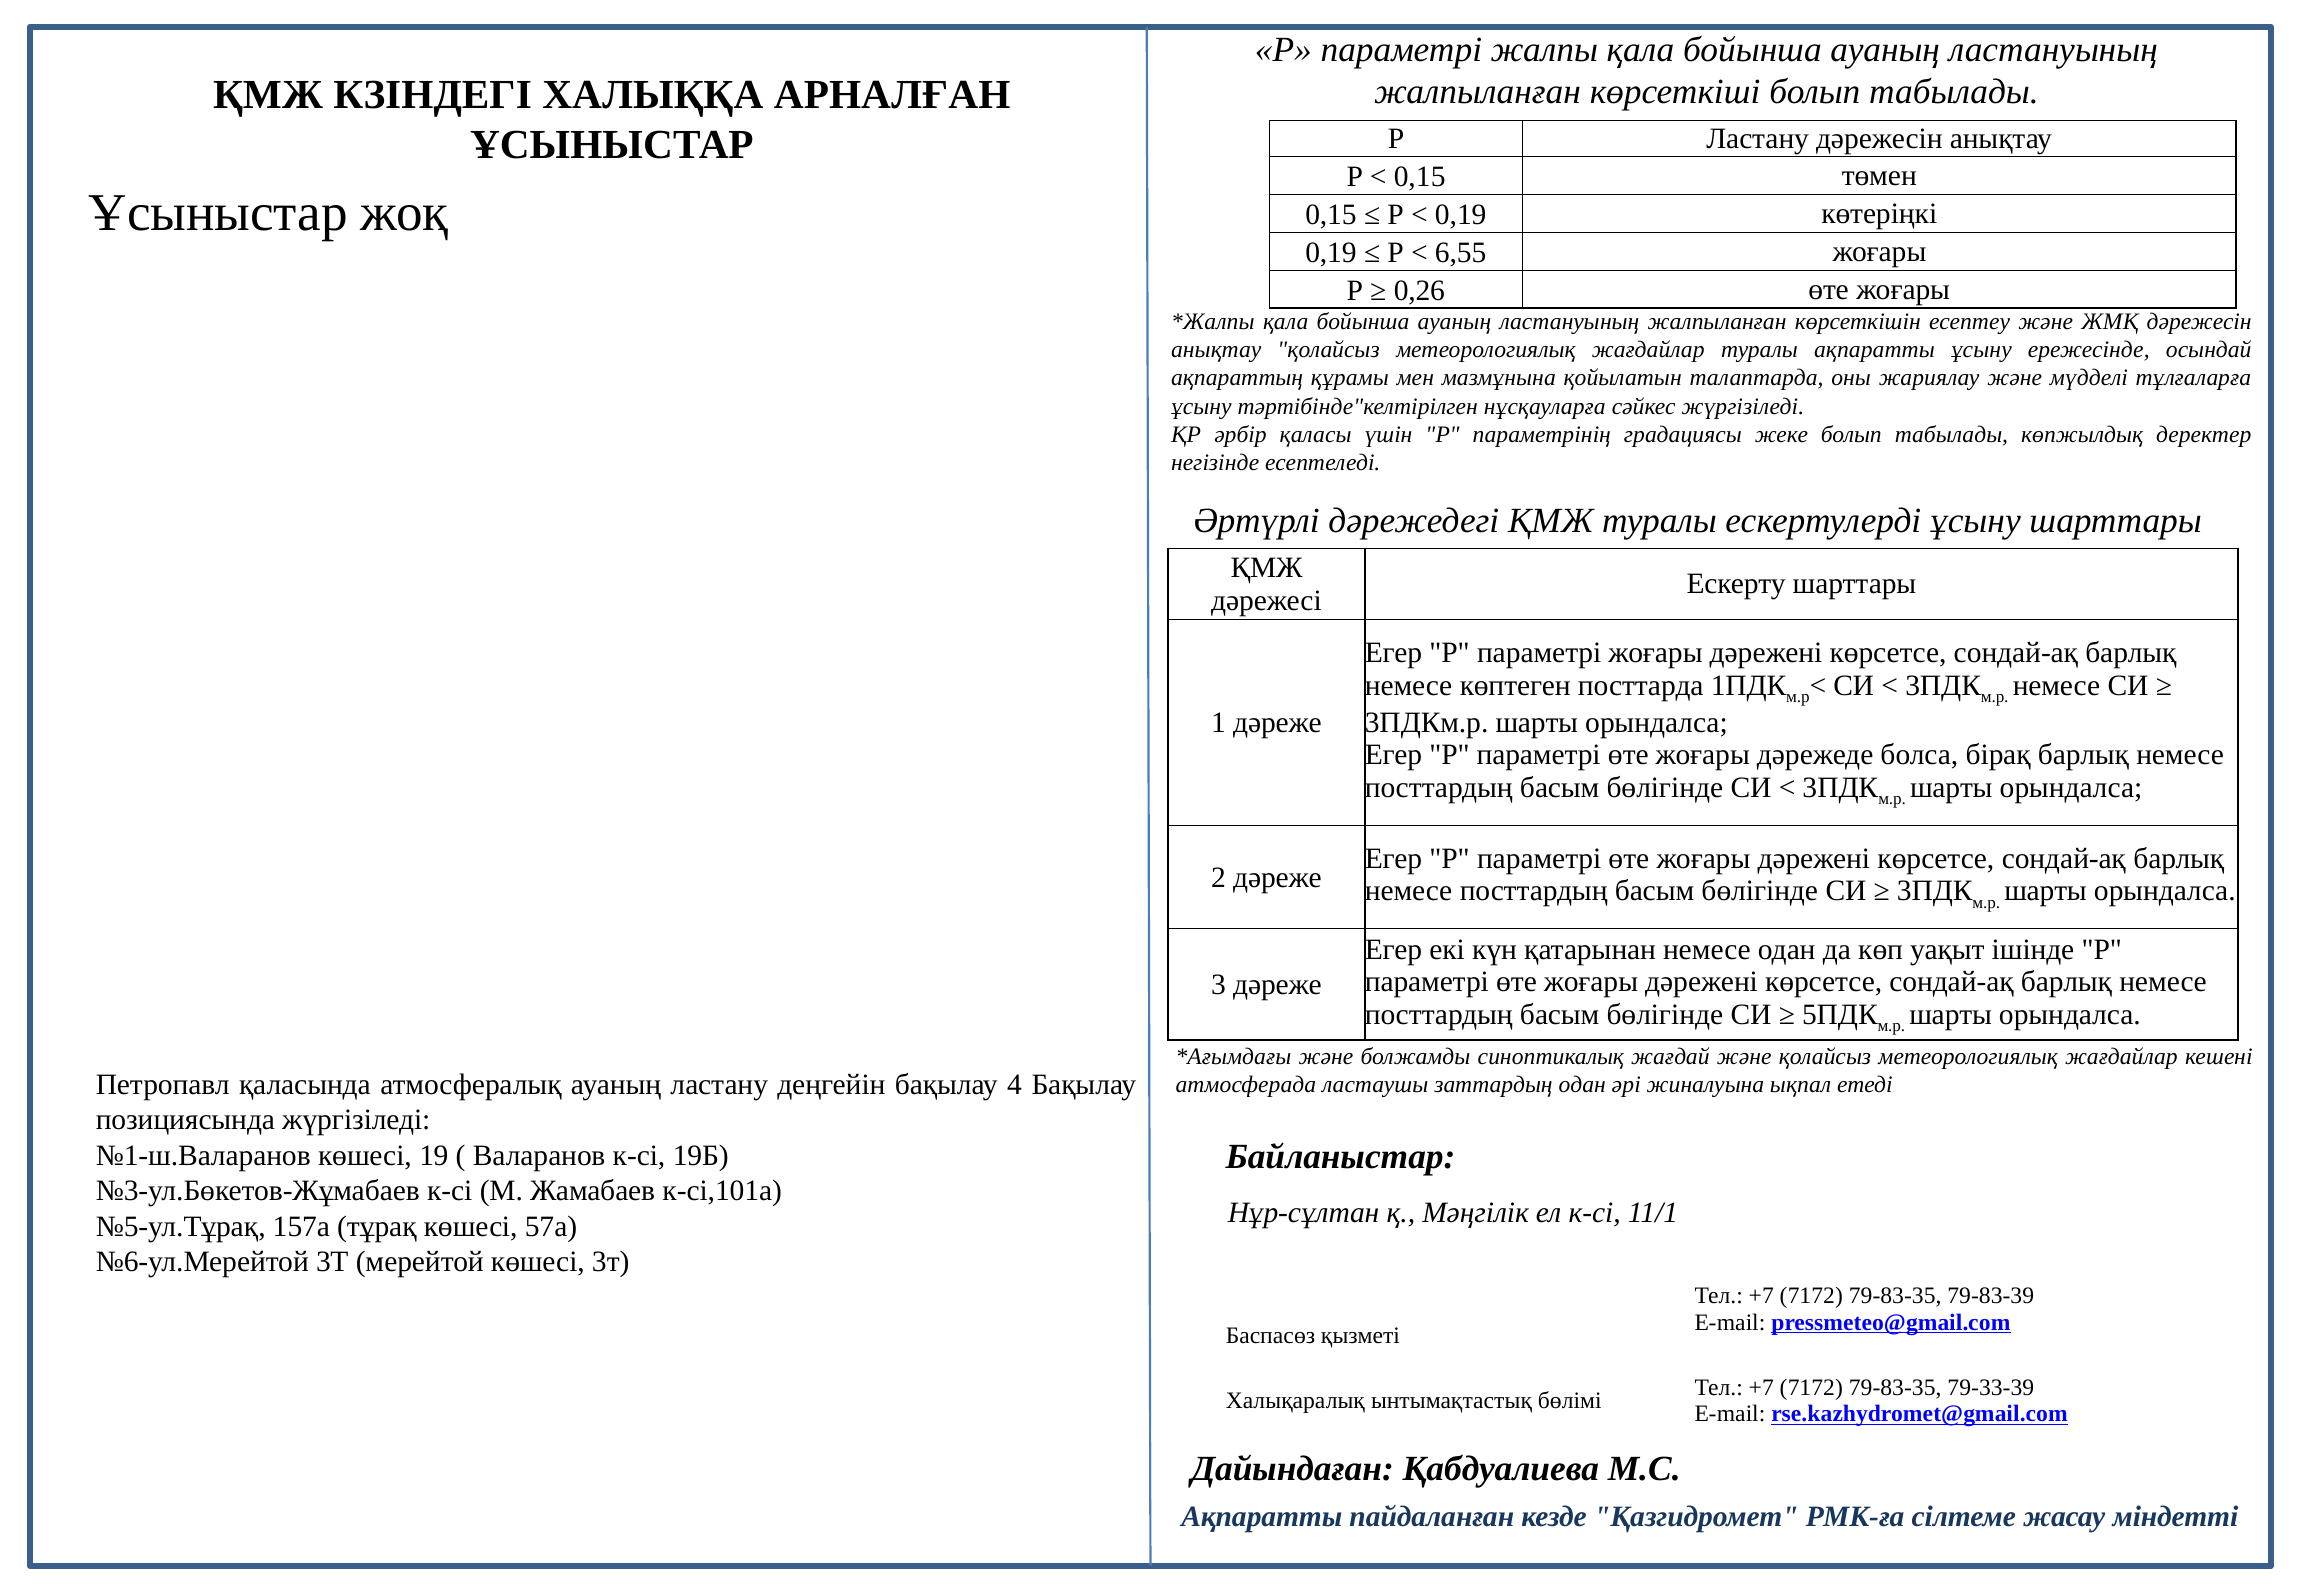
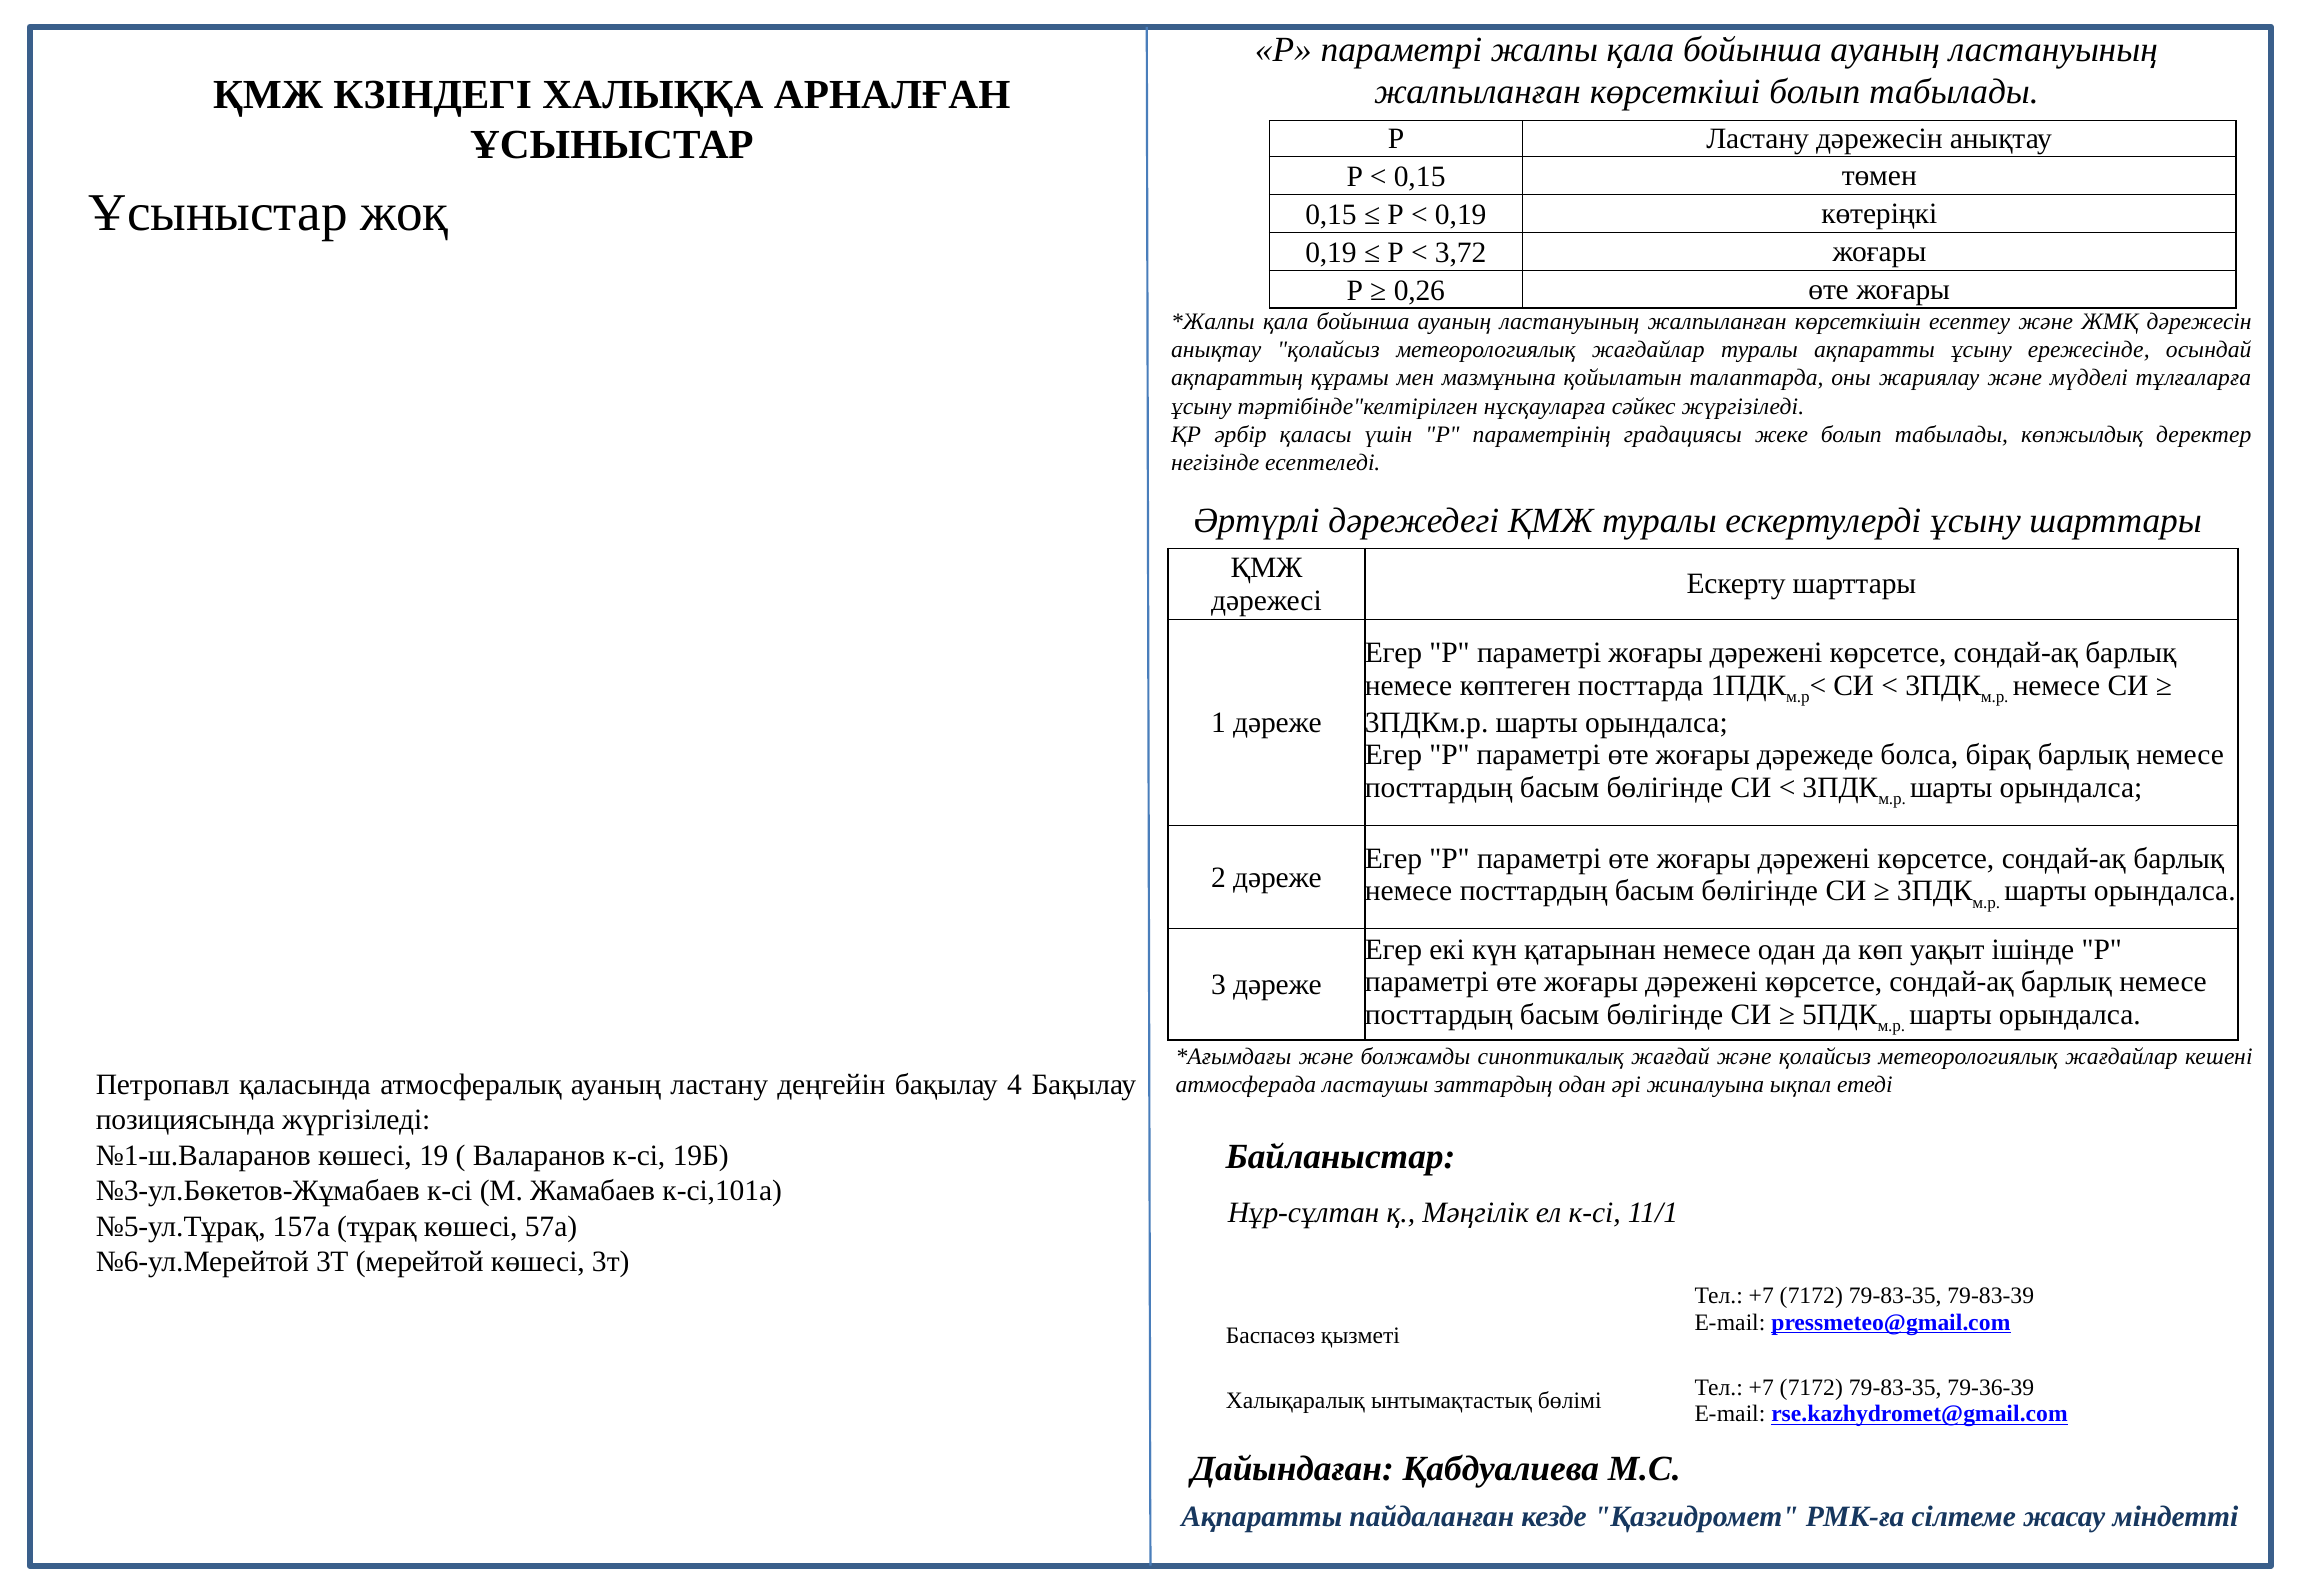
6,55: 6,55 -> 3,72
79-33-39: 79-33-39 -> 79-36-39
